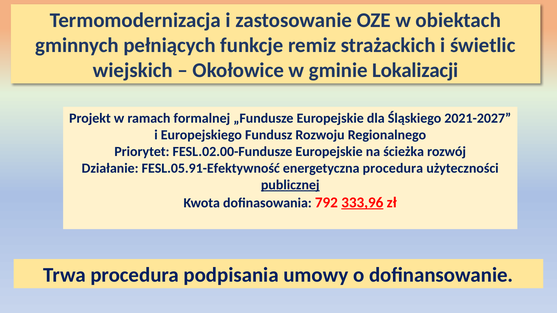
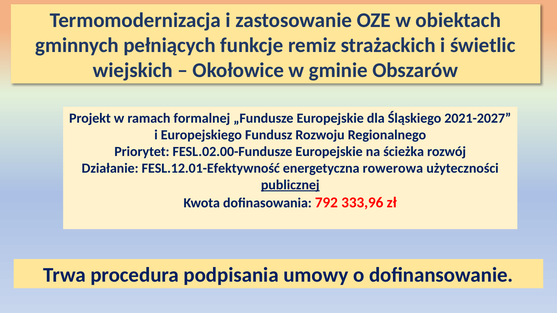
Lokalizacji: Lokalizacji -> Obszarów
FESL.05.91-Efektywność: FESL.05.91-Efektywność -> FESL.12.01-Efektywność
energetyczna procedura: procedura -> rowerowa
333,96 underline: present -> none
